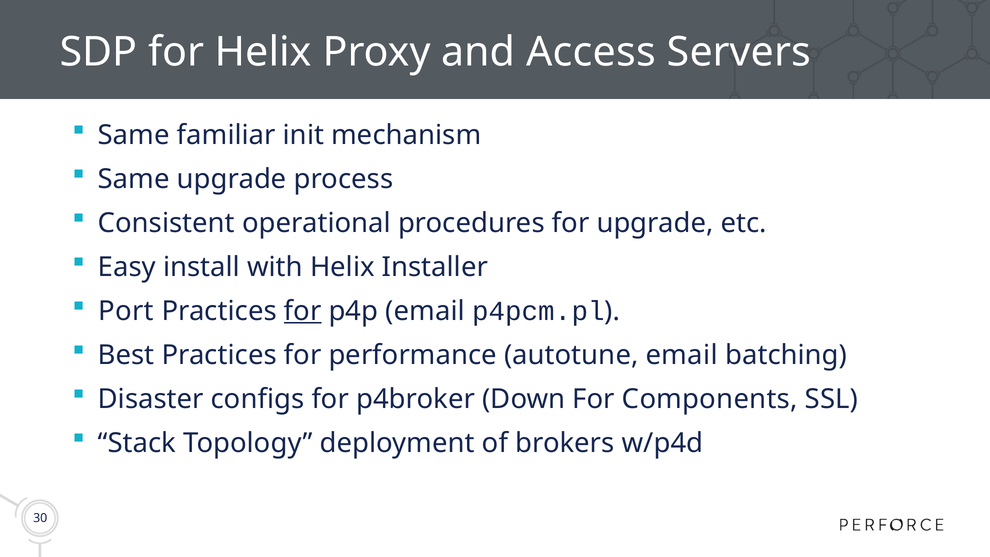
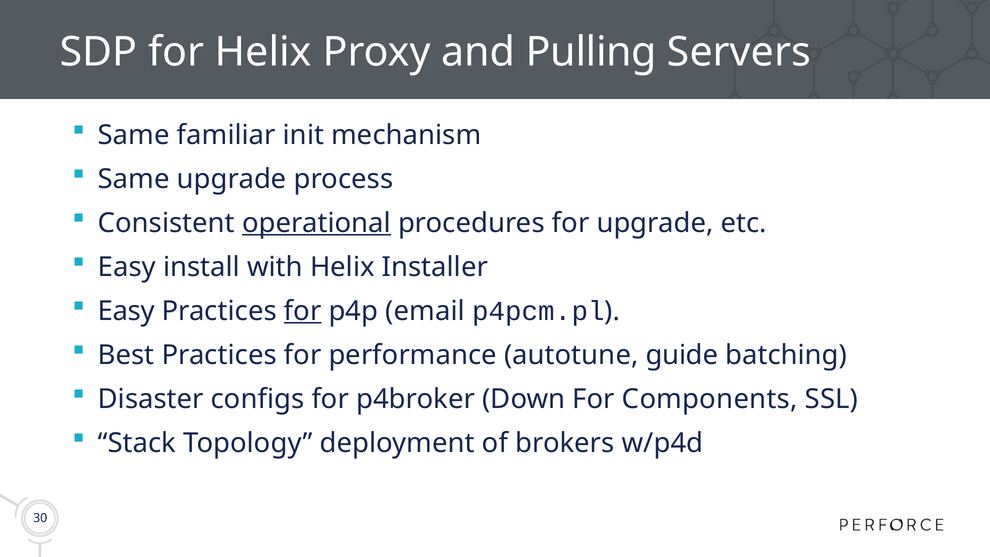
Access: Access -> Pulling
operational underline: none -> present
Port at (126, 311): Port -> Easy
autotune email: email -> guide
